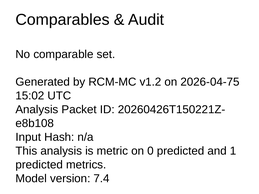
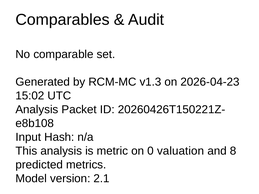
v1.2: v1.2 -> v1.3
2026-04-75: 2026-04-75 -> 2026-04-23
0 predicted: predicted -> valuation
1: 1 -> 8
7.4: 7.4 -> 2.1
